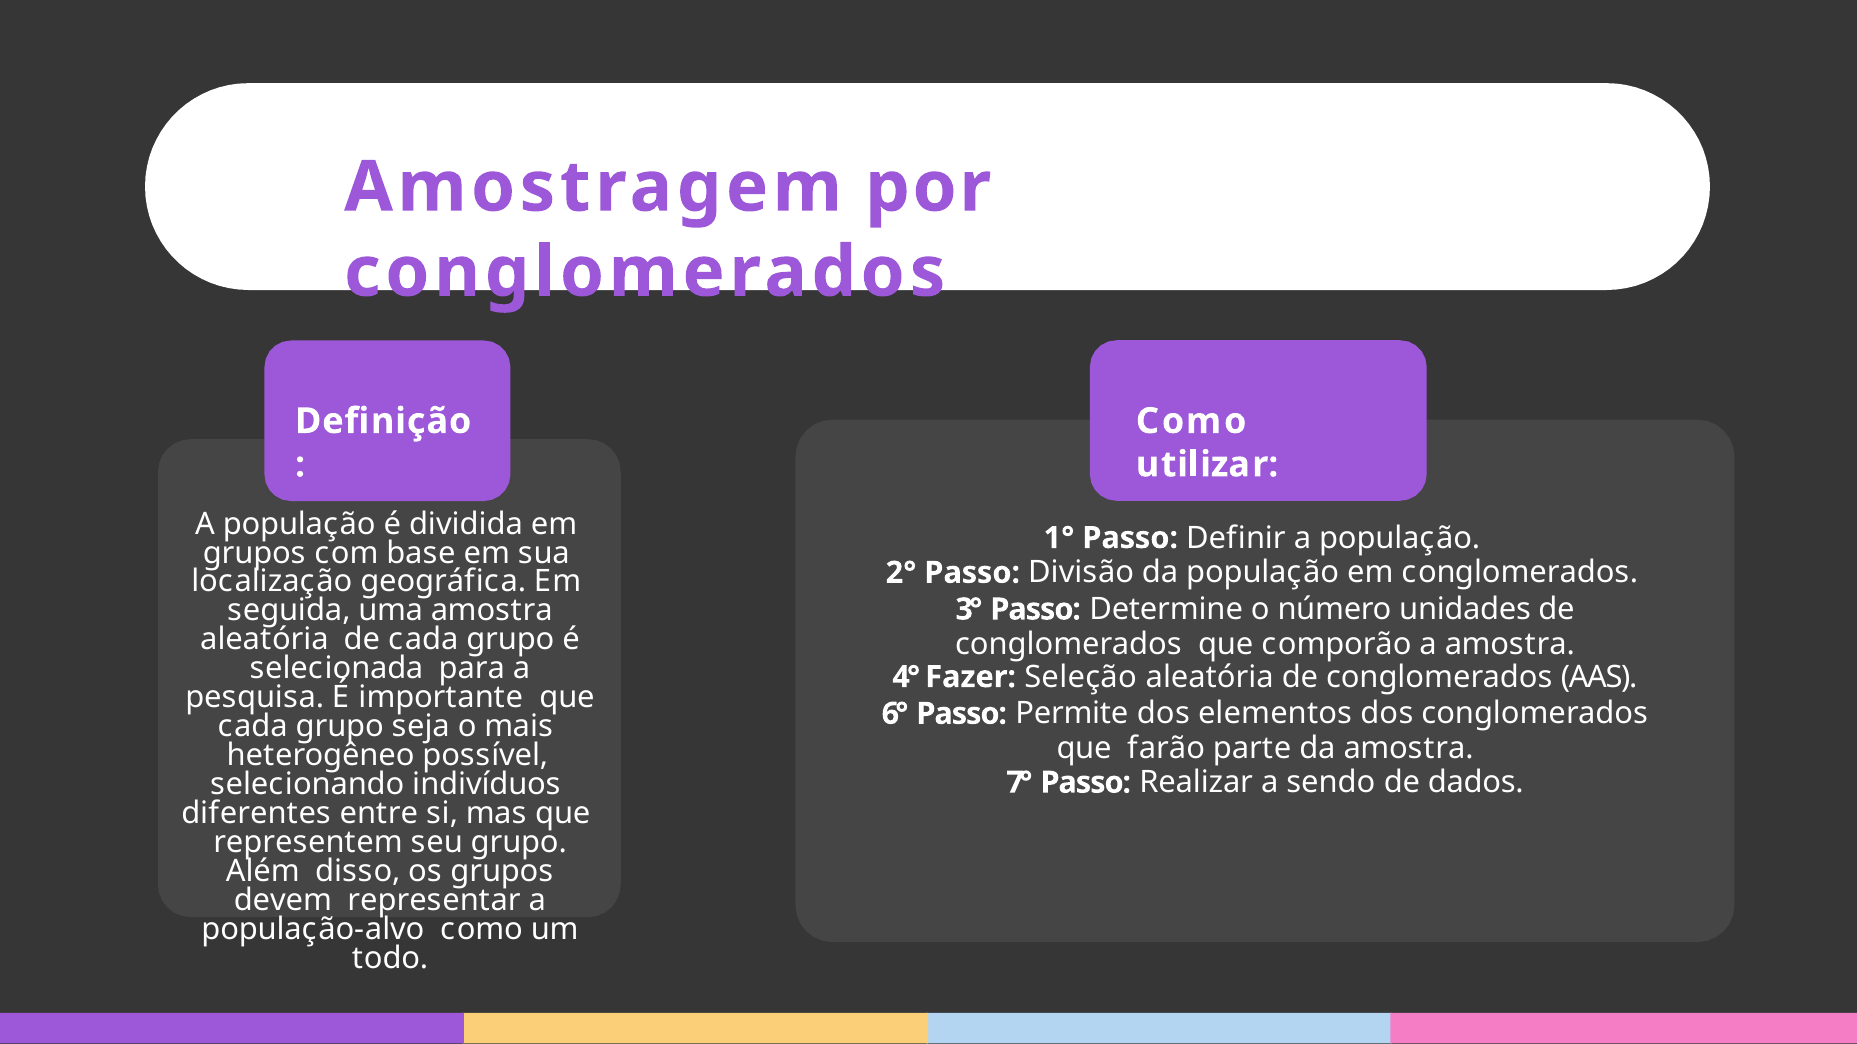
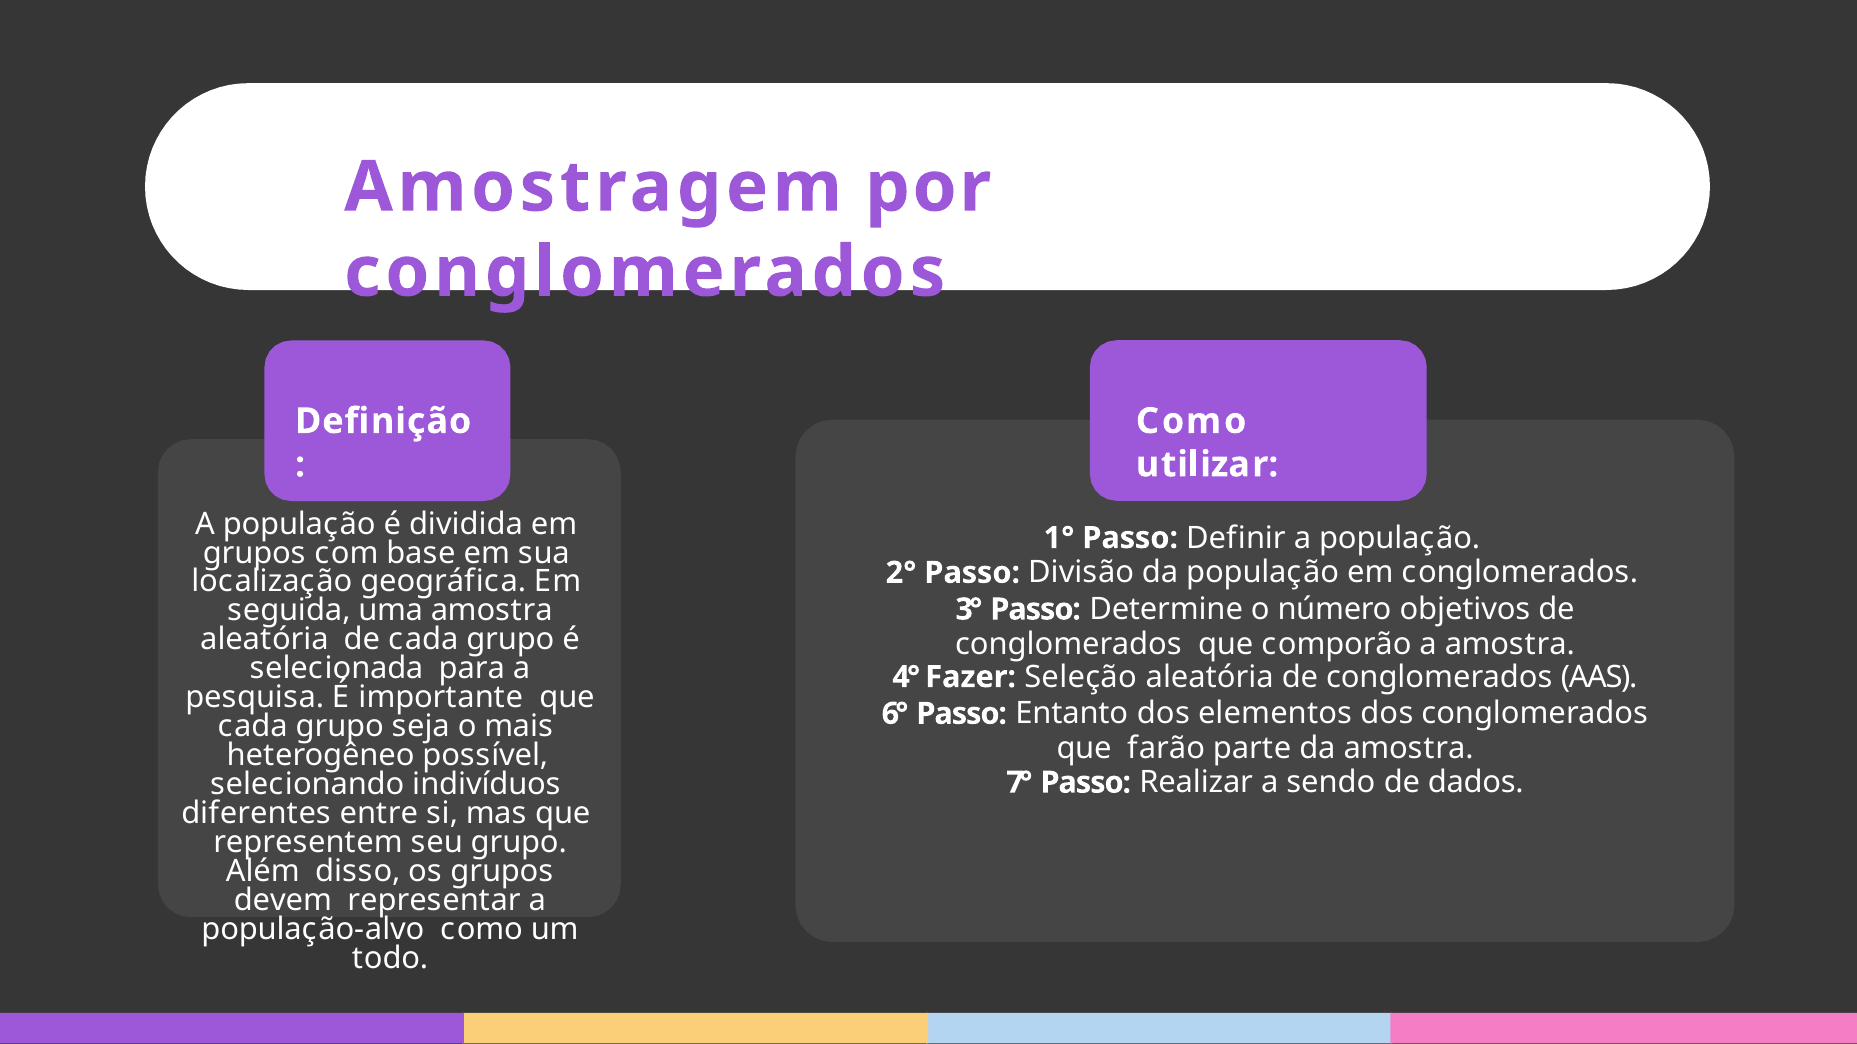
unidades: unidades -> objetivos
Permite: Permite -> Entanto
